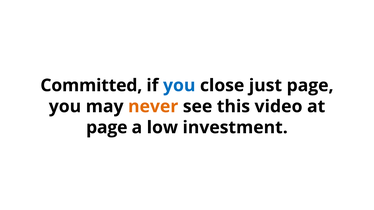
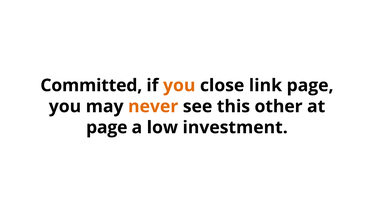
you at (179, 86) colour: blue -> orange
just: just -> link
video: video -> other
